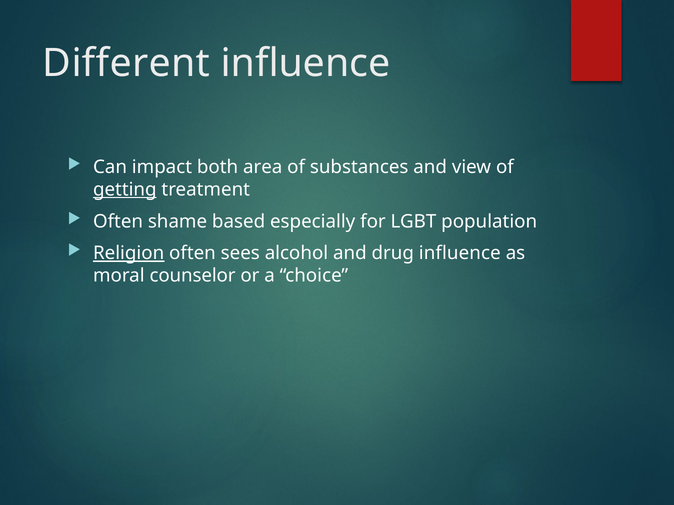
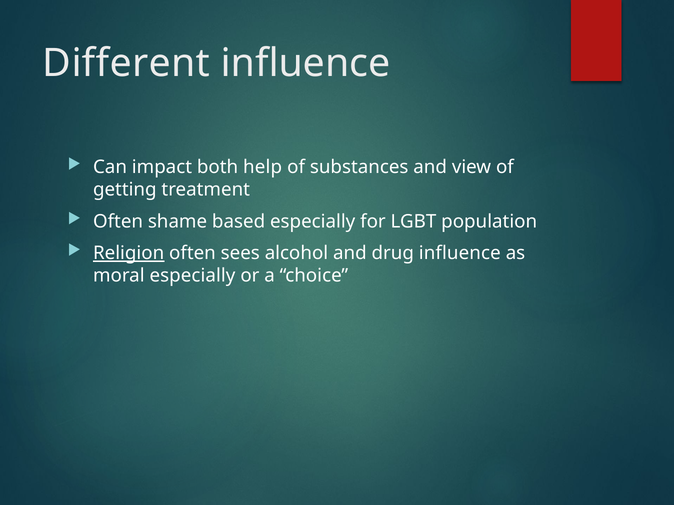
area: area -> help
getting underline: present -> none
moral counselor: counselor -> especially
